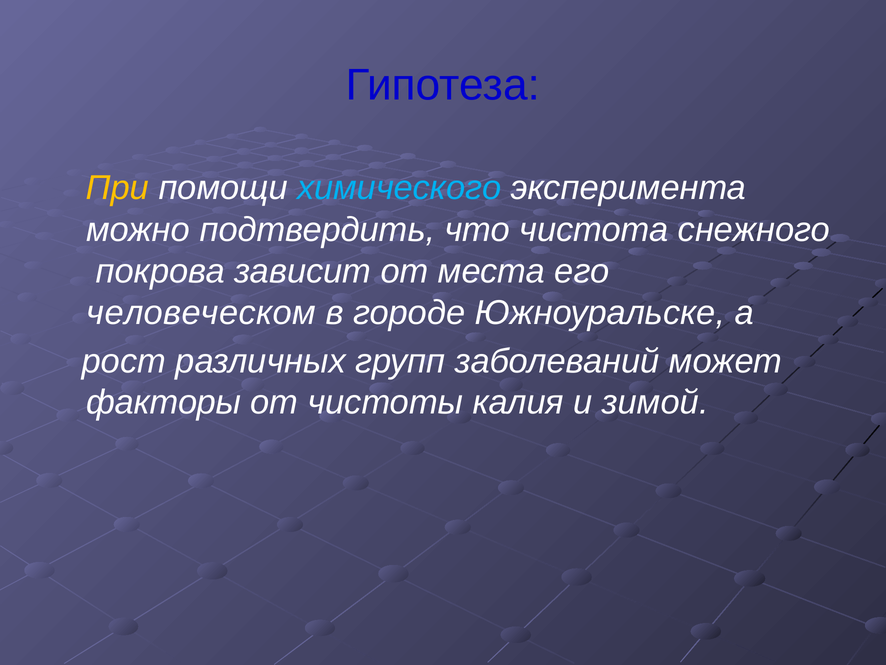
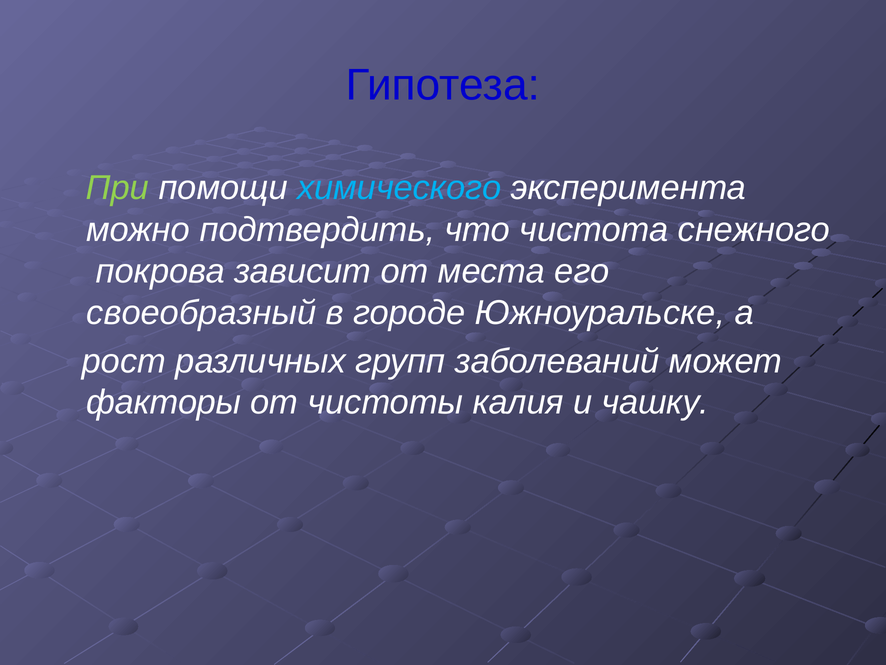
При colour: yellow -> light green
человеческом: человеческом -> своеобразный
зимой: зимой -> чашку
